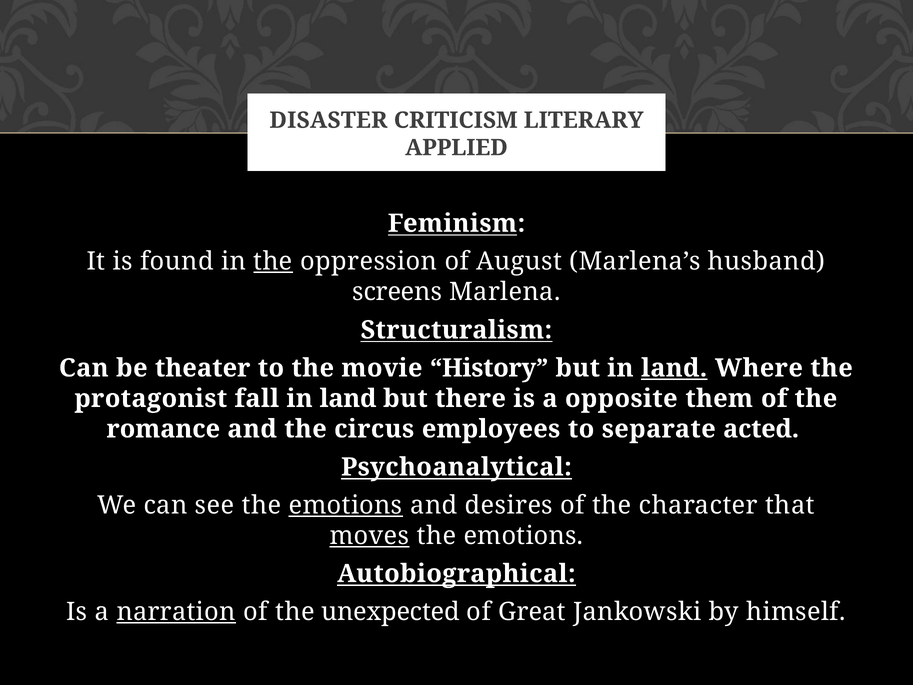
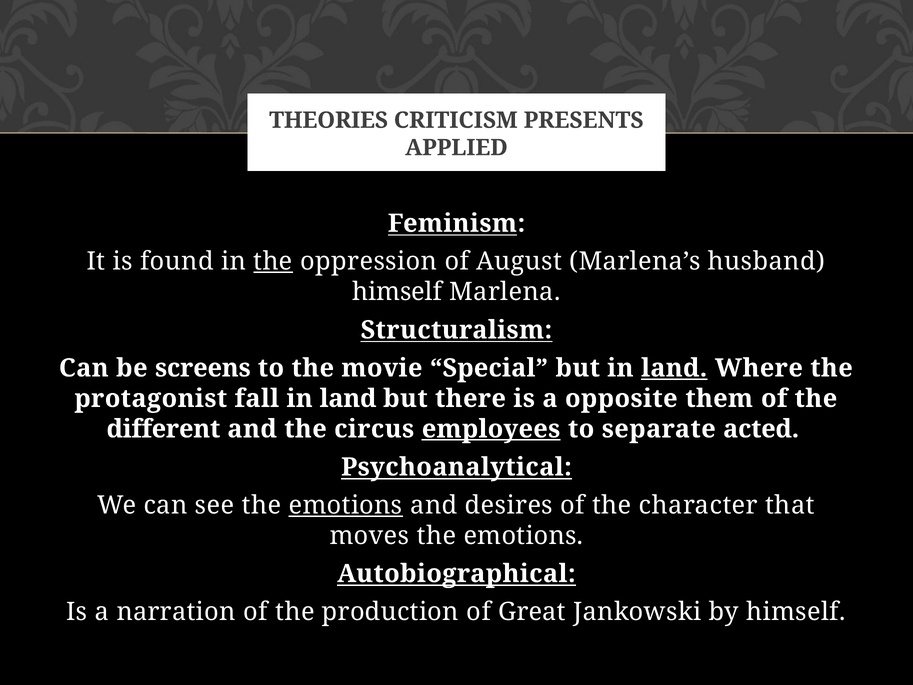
DISASTER: DISASTER -> THEORIES
LITERARY: LITERARY -> PRESENTS
screens at (397, 292): screens -> himself
theater: theater -> screens
History: History -> Special
romance: romance -> different
employees underline: none -> present
moves underline: present -> none
narration underline: present -> none
unexpected: unexpected -> production
